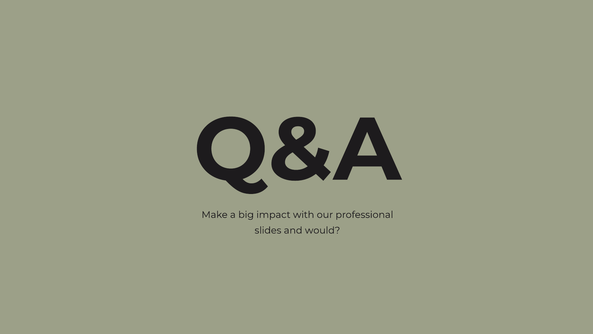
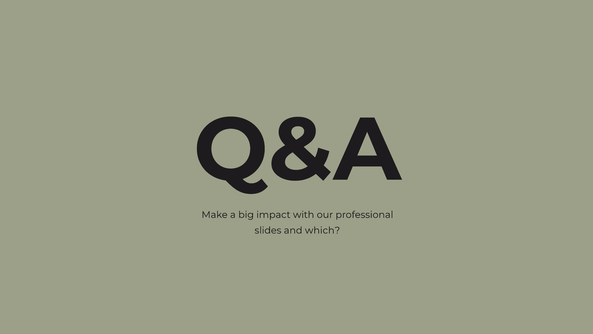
would: would -> which
